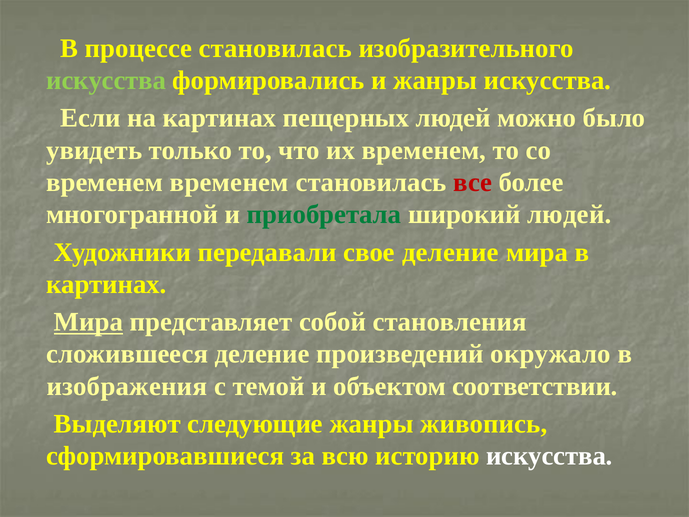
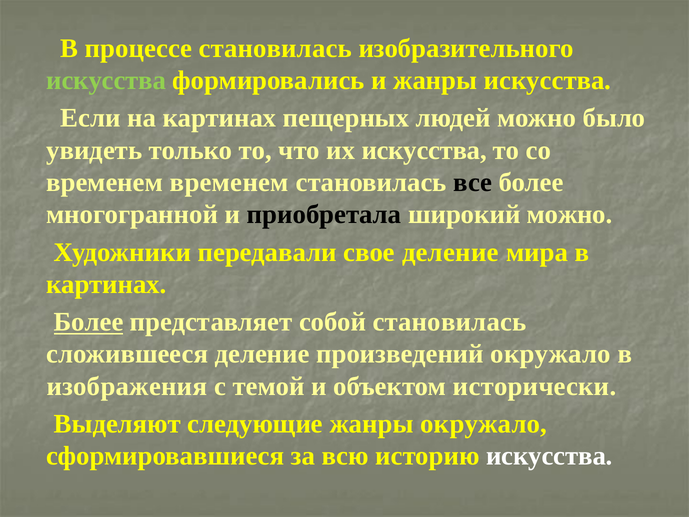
их временем: временем -> искусства
все colour: red -> black
приобретала colour: green -> black
широкий людей: людей -> можно
Мира at (89, 322): Мира -> Более
собой становления: становления -> становилась
соответствии: соответствии -> исторически
жанры живопись: живопись -> окружало
